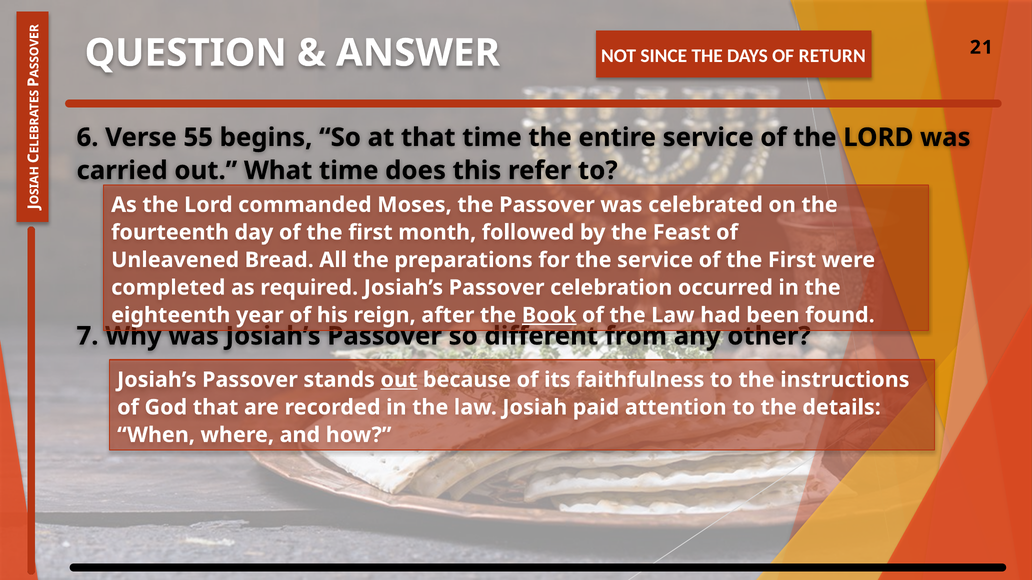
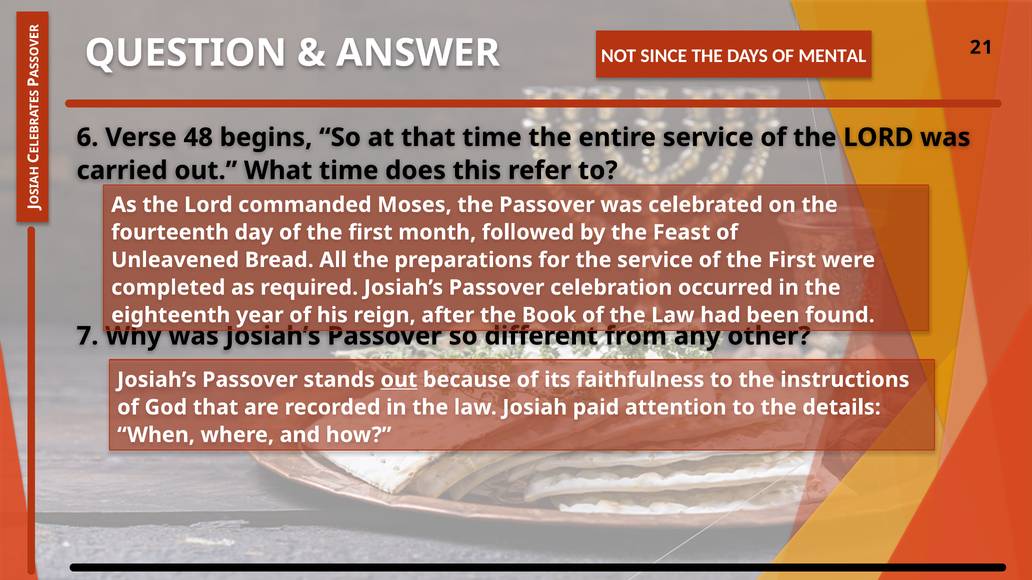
RETURN: RETURN -> MENTAL
55: 55 -> 48
Book underline: present -> none
